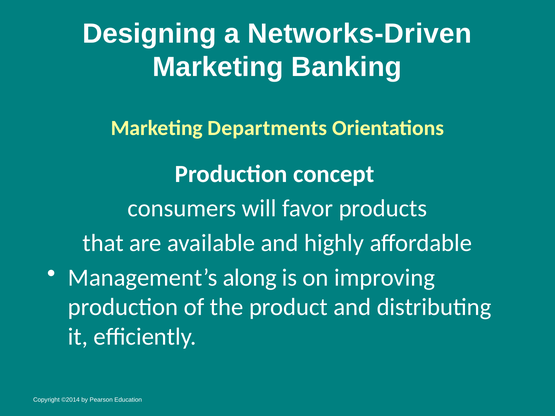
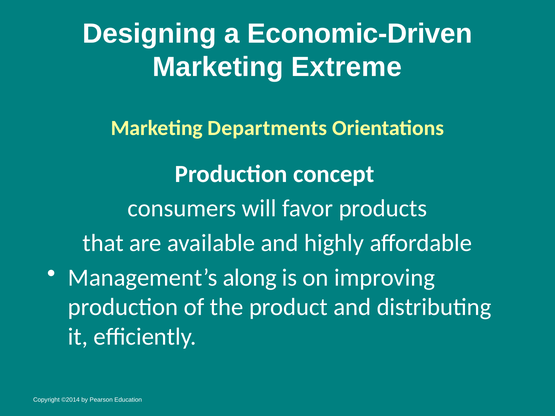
Networks-Driven: Networks-Driven -> Economic-Driven
Banking: Banking -> Extreme
